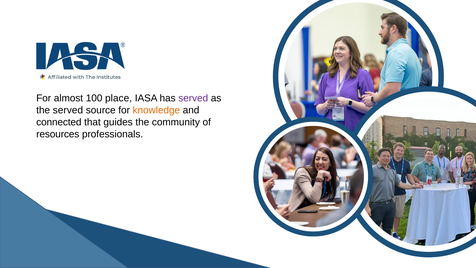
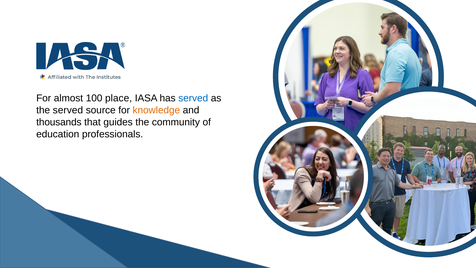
served at (193, 98) colour: purple -> blue
connected: connected -> thousands
resources: resources -> education
